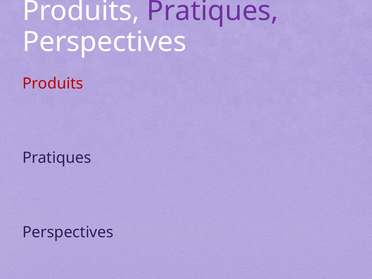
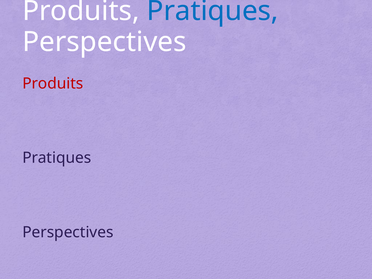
Pratiques at (213, 11) colour: purple -> blue
